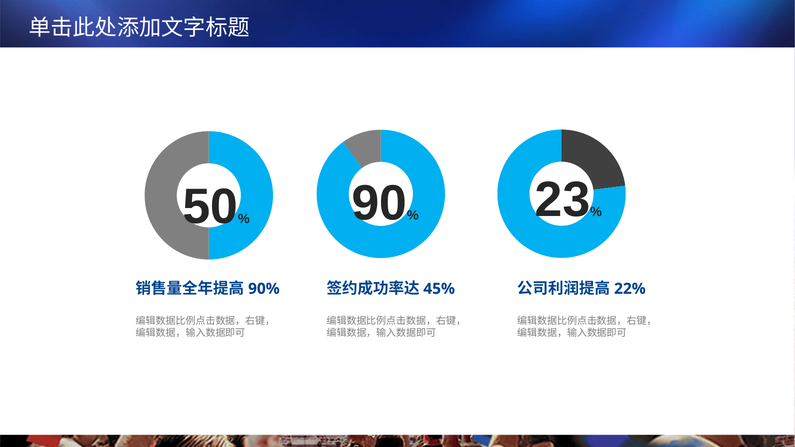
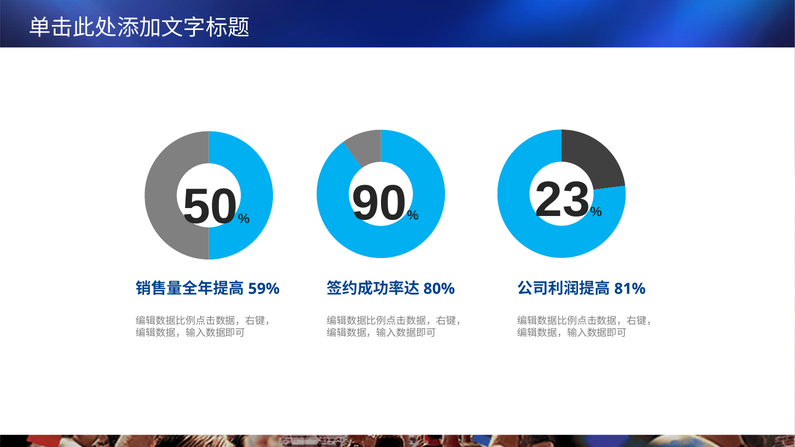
90%: 90% -> 59%
45%: 45% -> 80%
22%: 22% -> 81%
